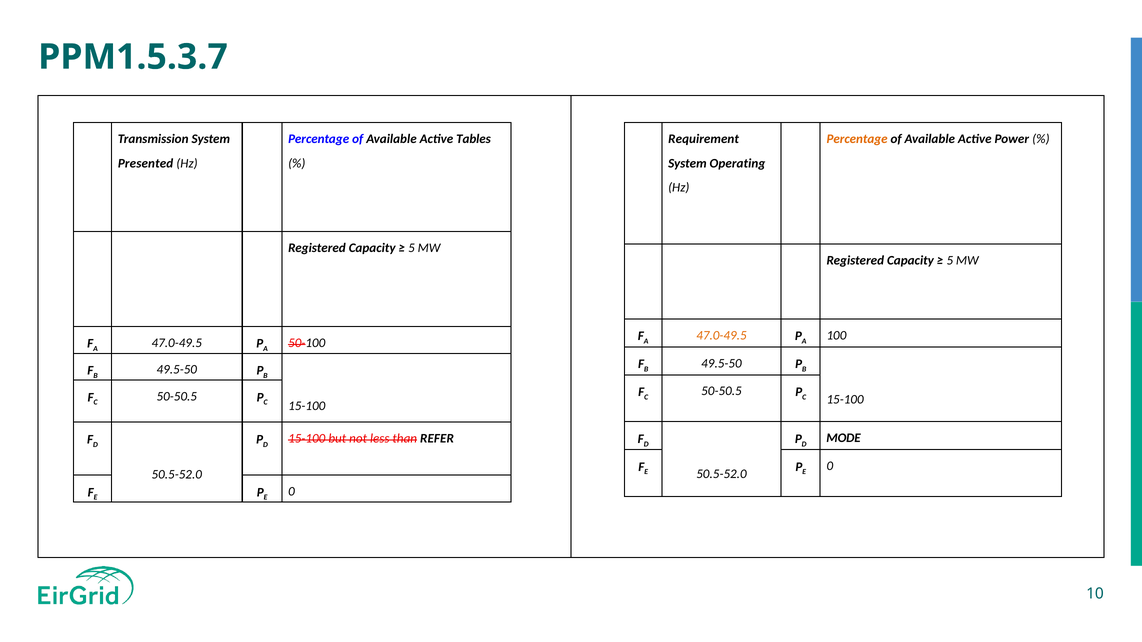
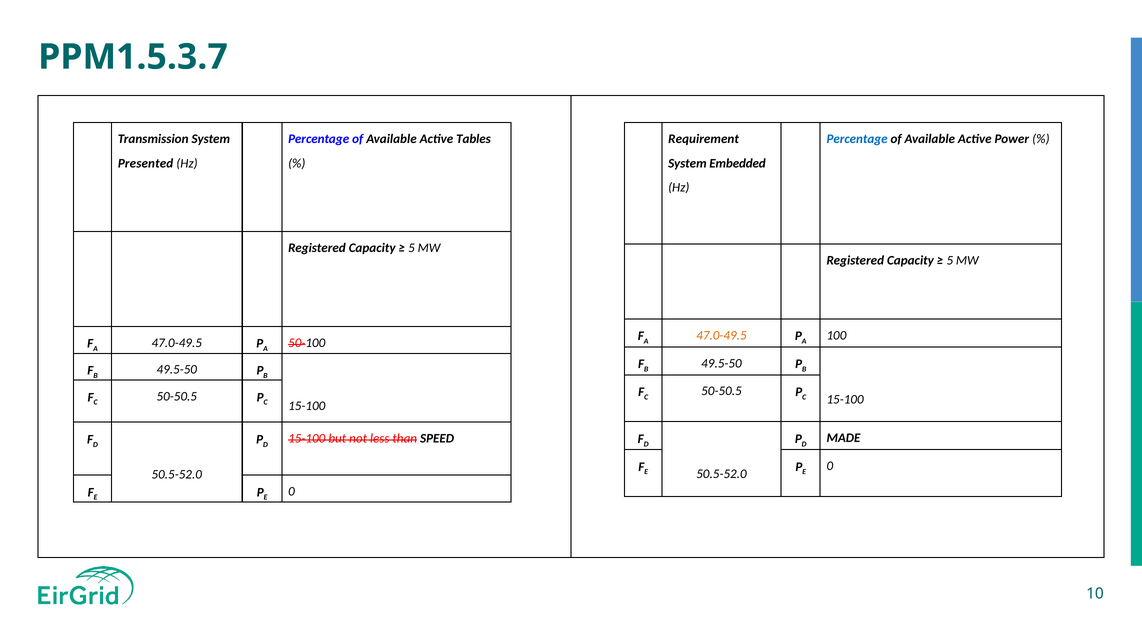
Percentage at (857, 139) colour: orange -> blue
Operating: Operating -> Embedded
MODE: MODE -> MADE
REFER: REFER -> SPEED
